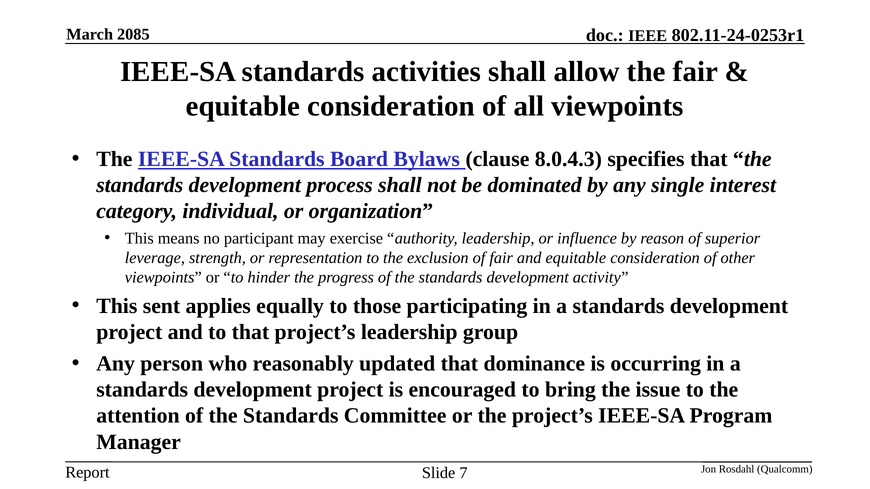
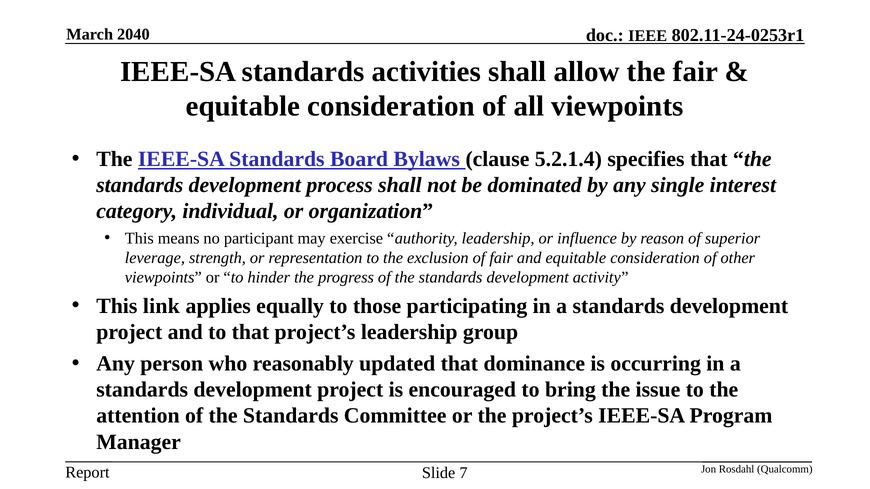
2085: 2085 -> 2040
8.0.4.3: 8.0.4.3 -> 5.2.1.4
sent: sent -> link
